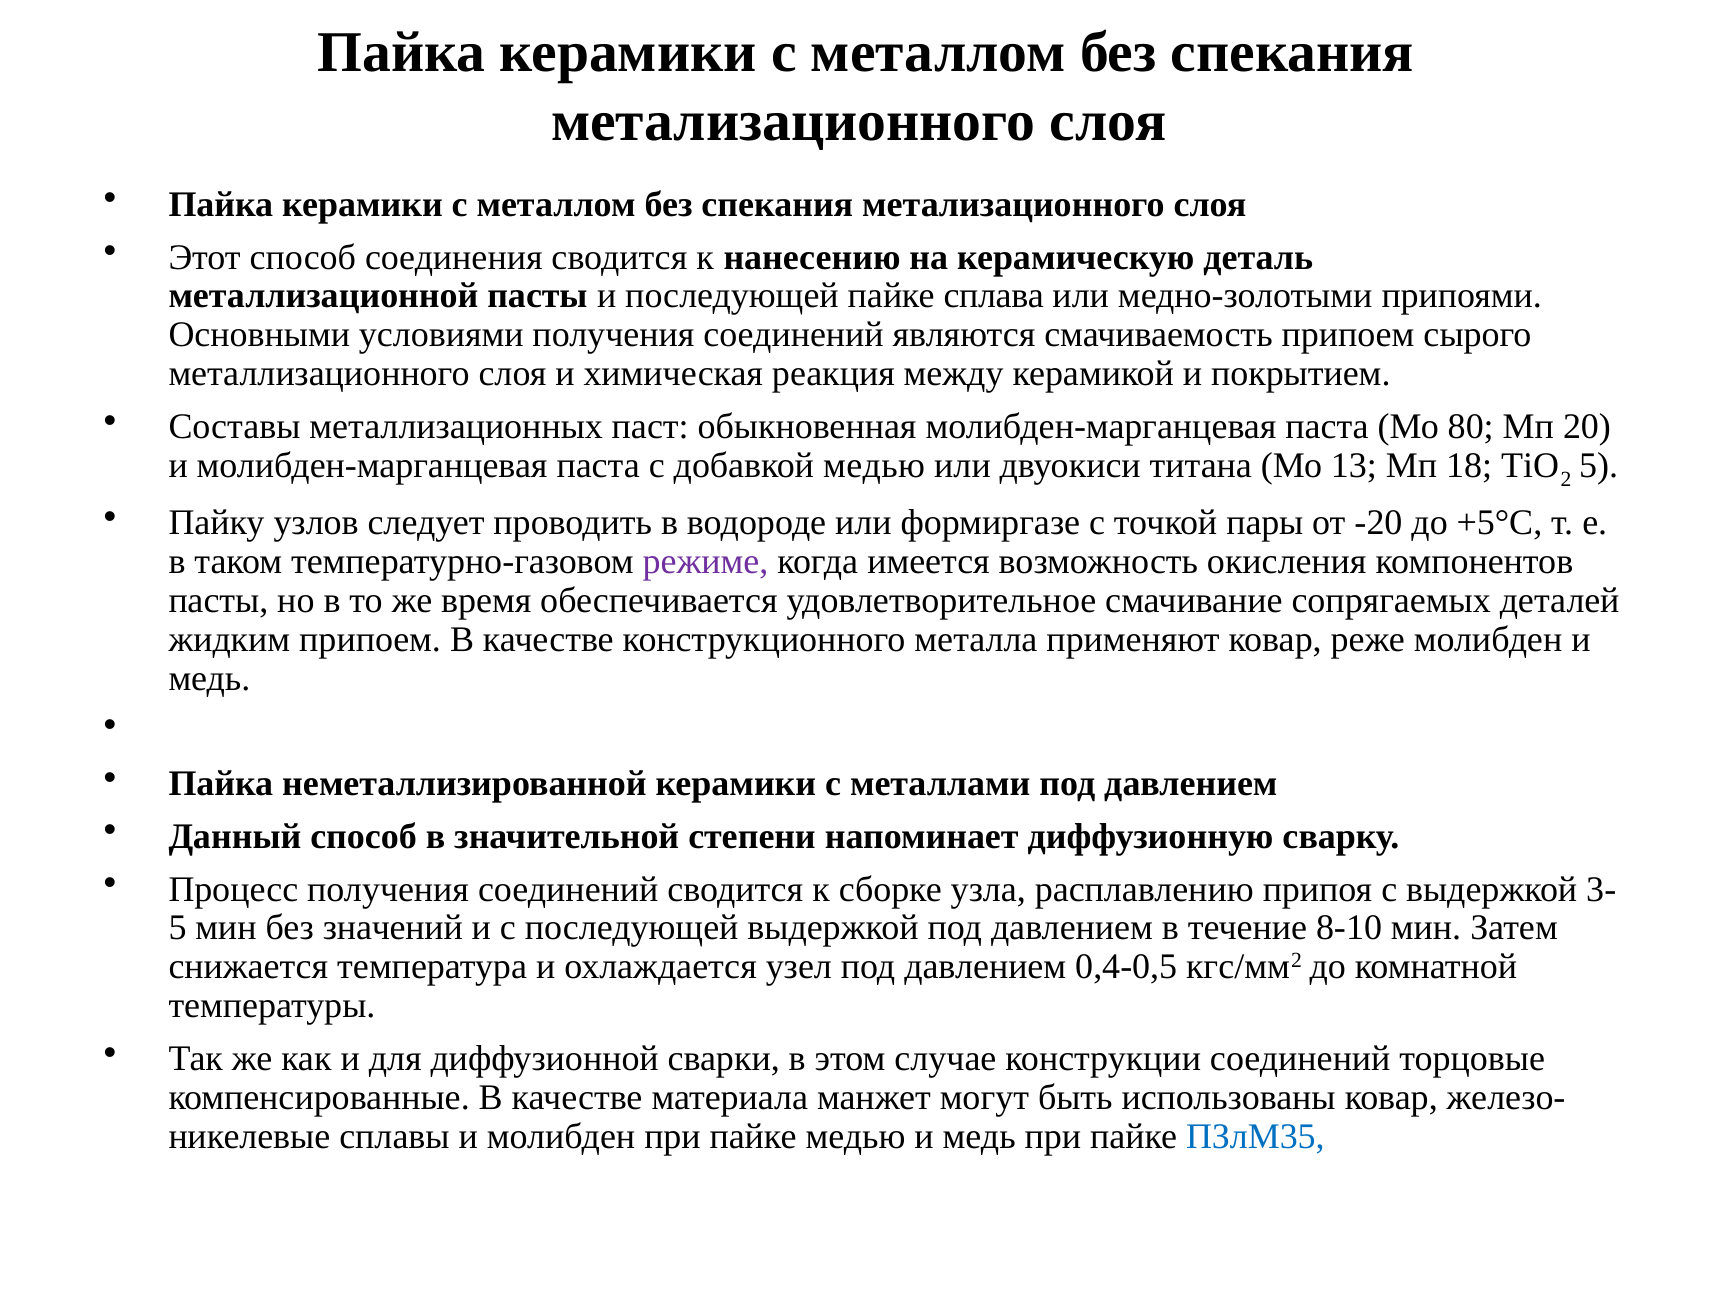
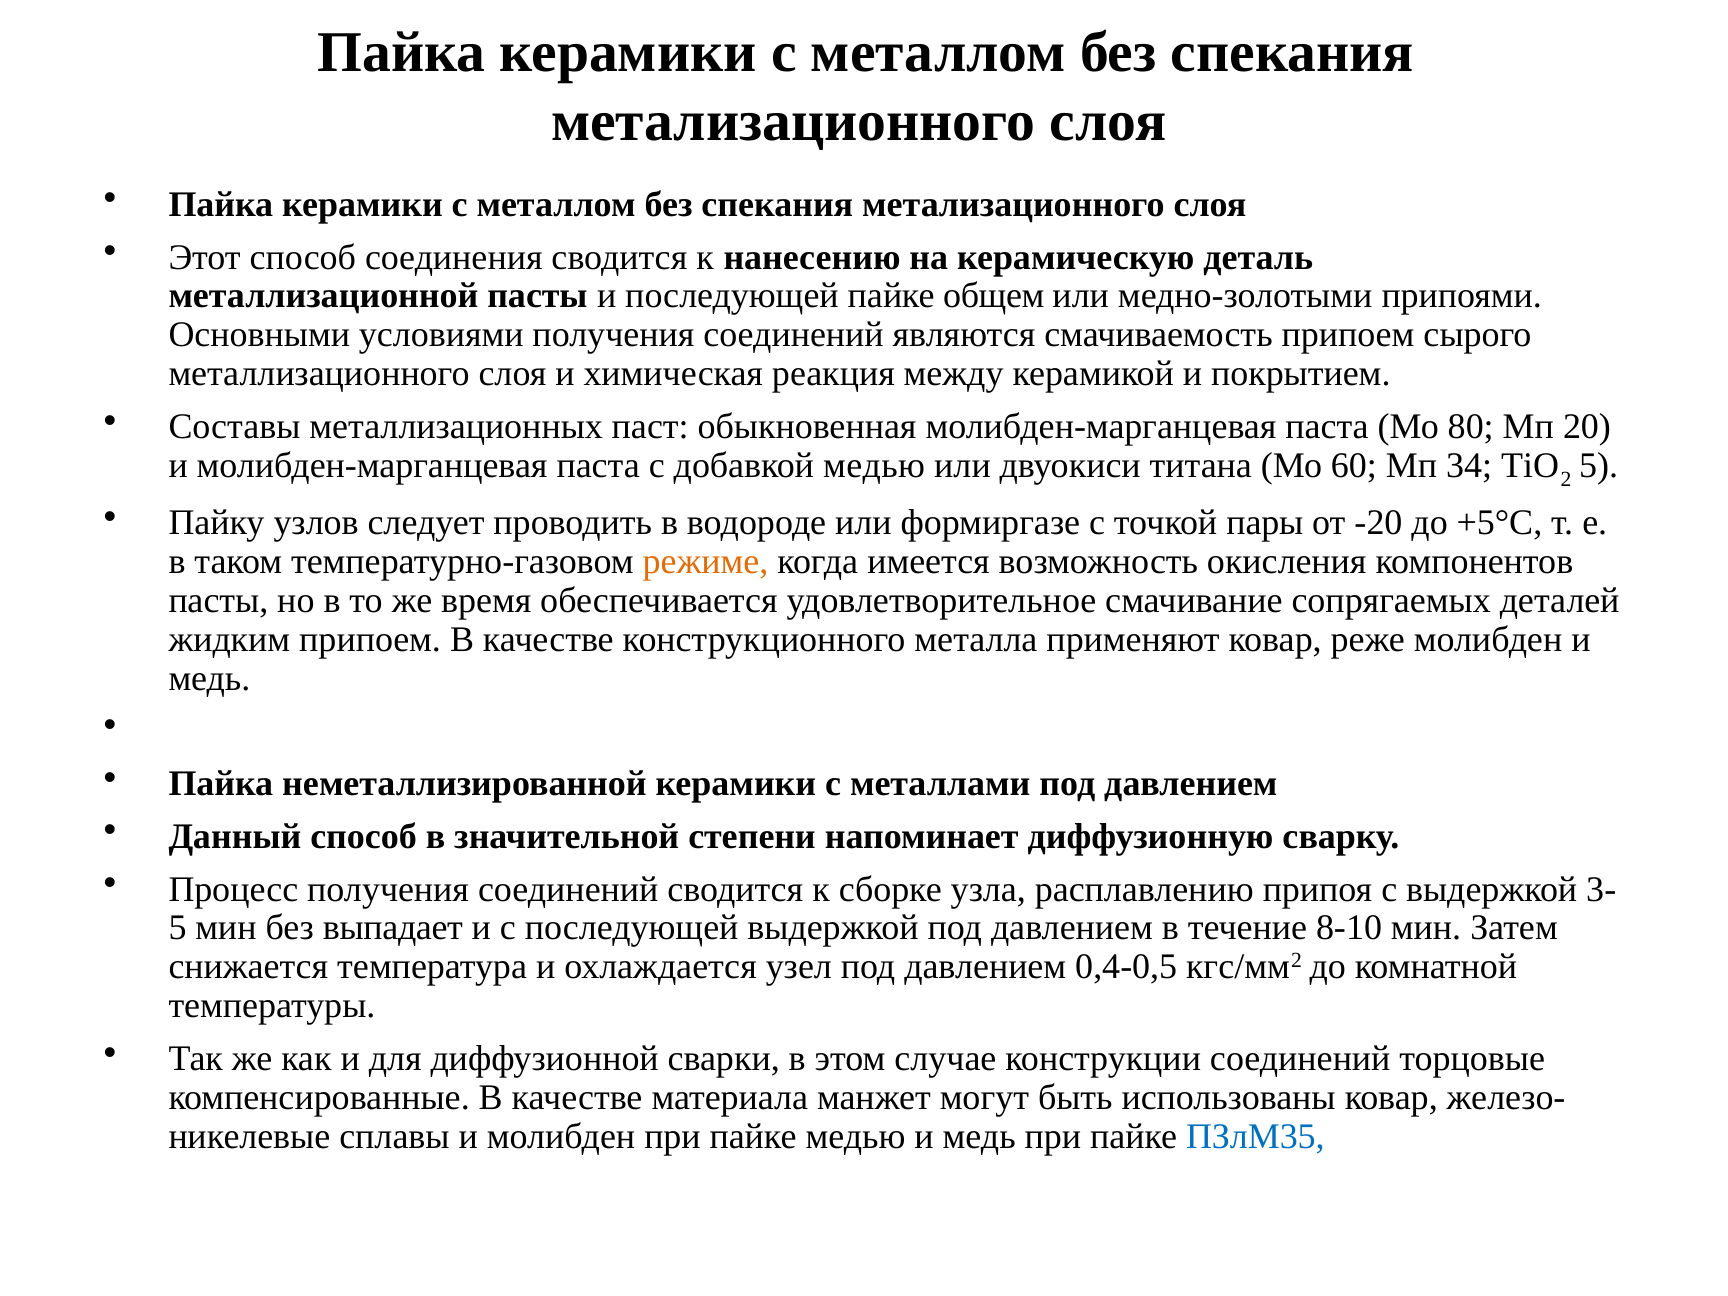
сплава: сплава -> общем
13: 13 -> 60
18: 18 -> 34
режиме colour: purple -> orange
значений: значений -> выпадает
